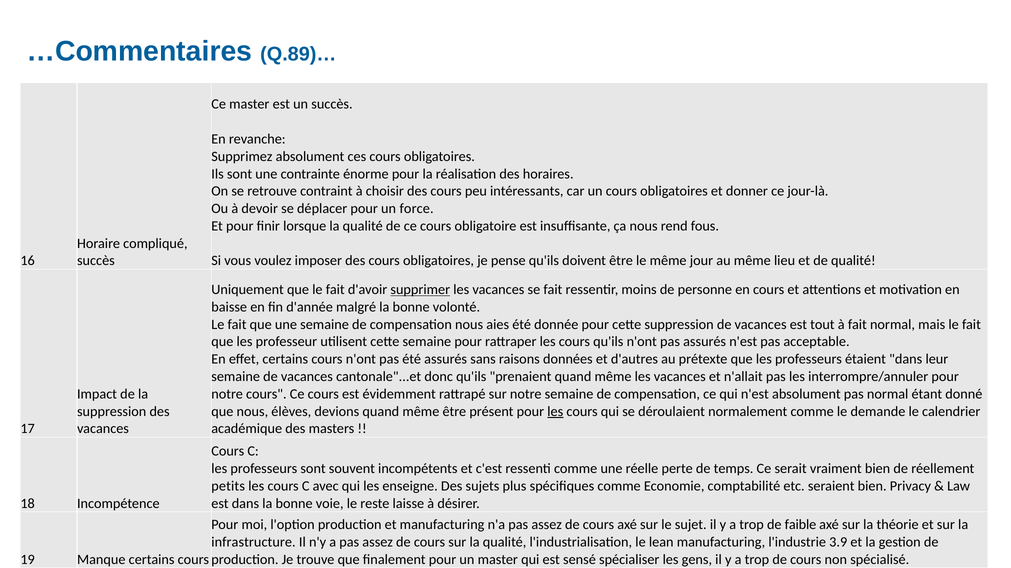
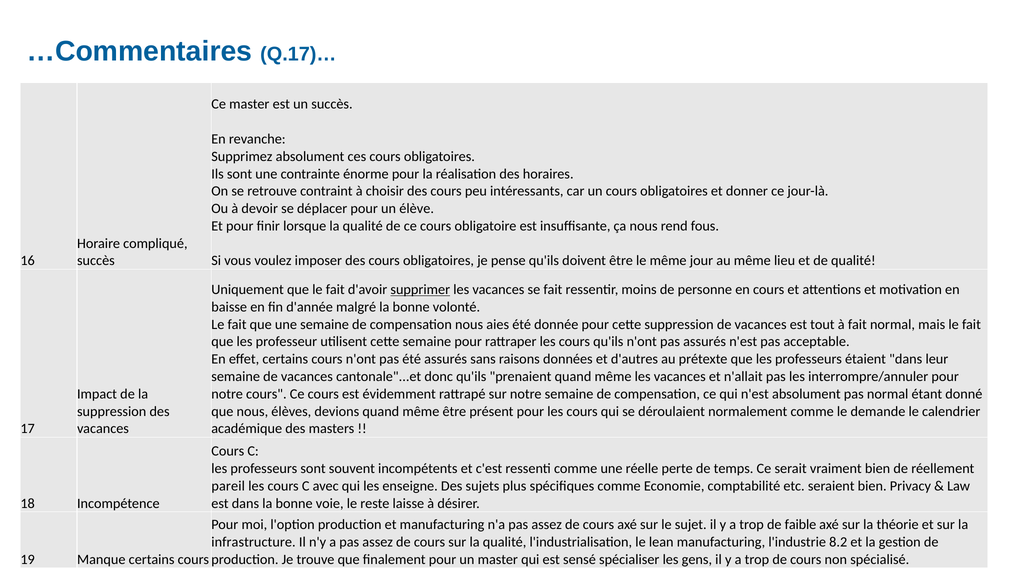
Q.89)…: Q.89)… -> Q.17)…
force: force -> élève
les at (555, 412) underline: present -> none
petits: petits -> pareil
3.9: 3.9 -> 8.2
